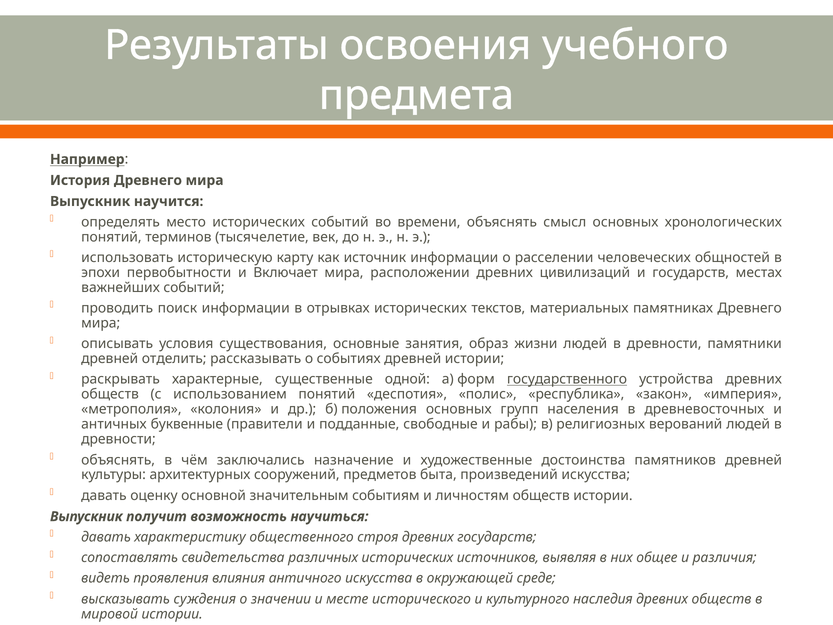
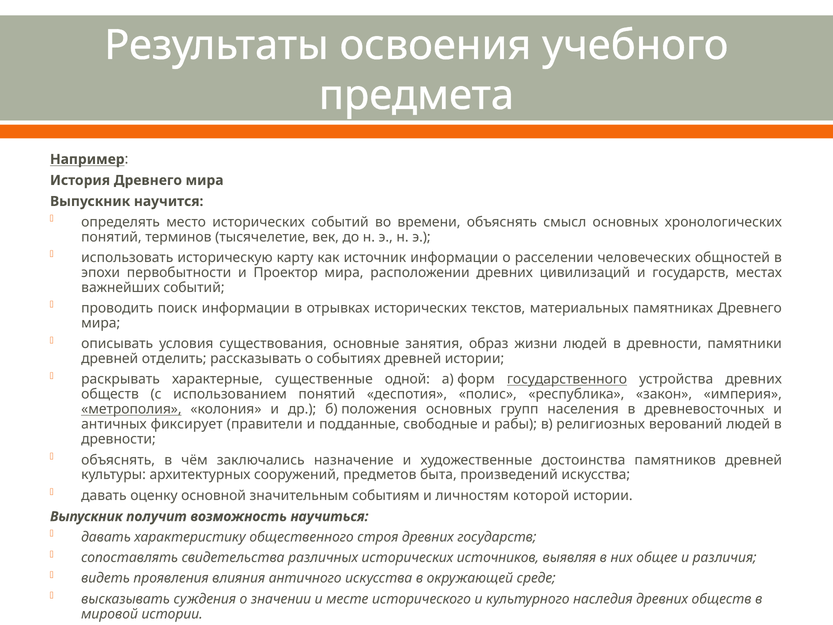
Включает: Включает -> Проектор
метрополия underline: none -> present
буквенные: буквенные -> фиксирует
личностям обществ: обществ -> которой
